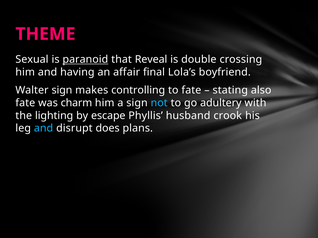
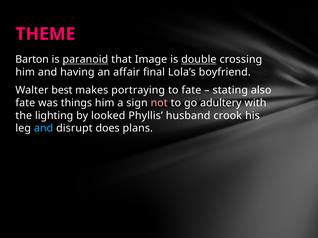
Sexual: Sexual -> Barton
Reveal: Reveal -> Image
double underline: none -> present
Walter sign: sign -> best
controlling: controlling -> portraying
charm: charm -> things
not colour: light blue -> pink
escape: escape -> looked
